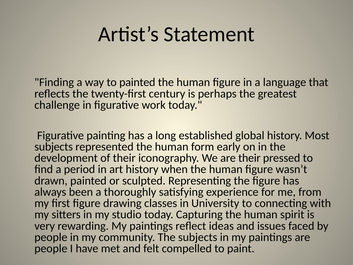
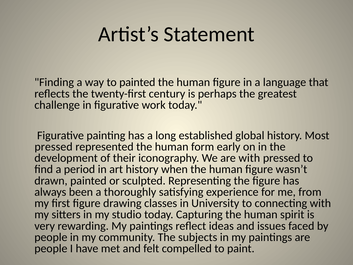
subjects at (54, 147): subjects -> pressed
are their: their -> with
